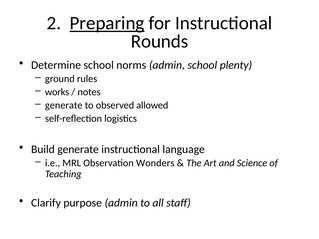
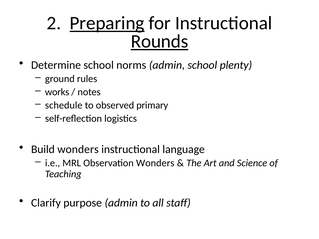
Rounds underline: none -> present
generate at (64, 105): generate -> schedule
allowed: allowed -> primary
Build generate: generate -> wonders
